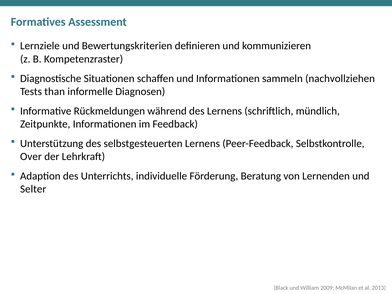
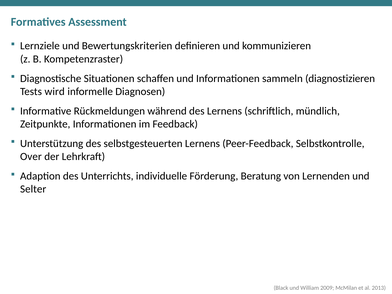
nachvollziehen: nachvollziehen -> diagnostizieren
than: than -> wird
